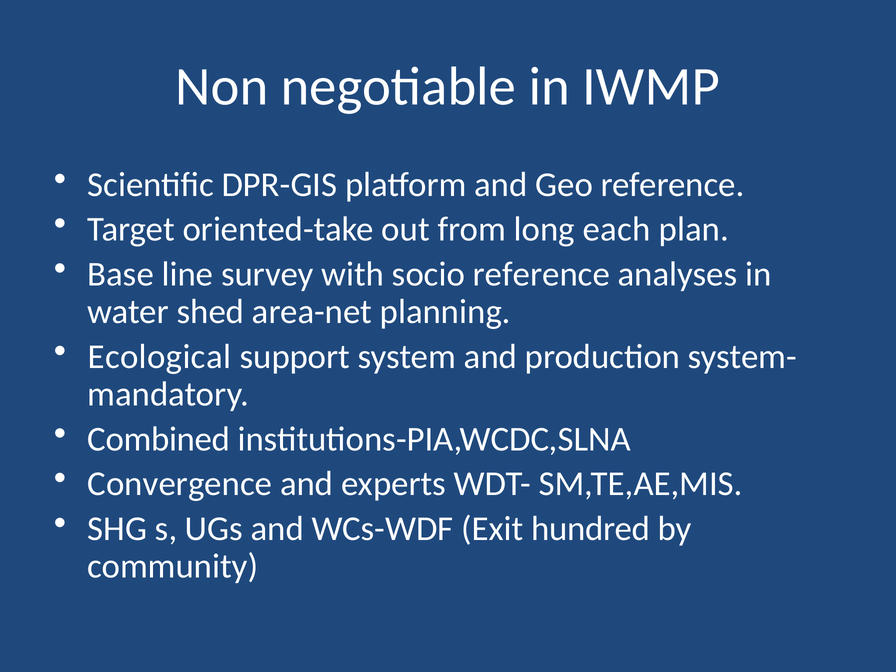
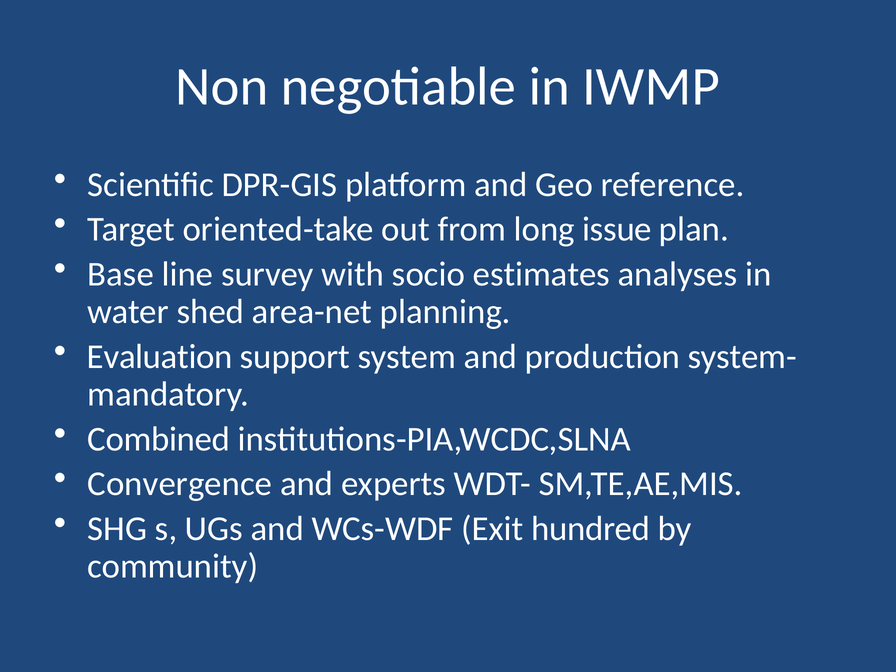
each: each -> issue
socio reference: reference -> estimates
Ecological: Ecological -> Evaluation
